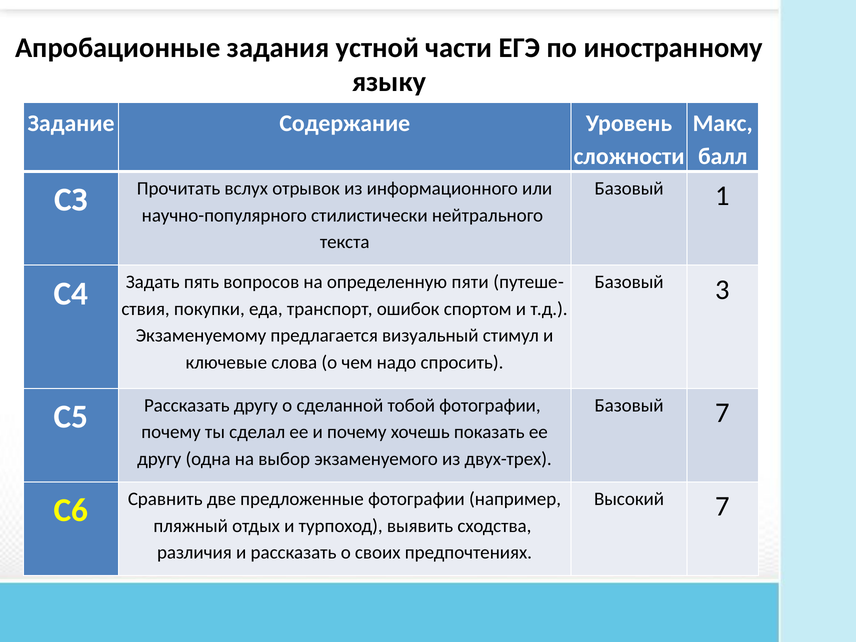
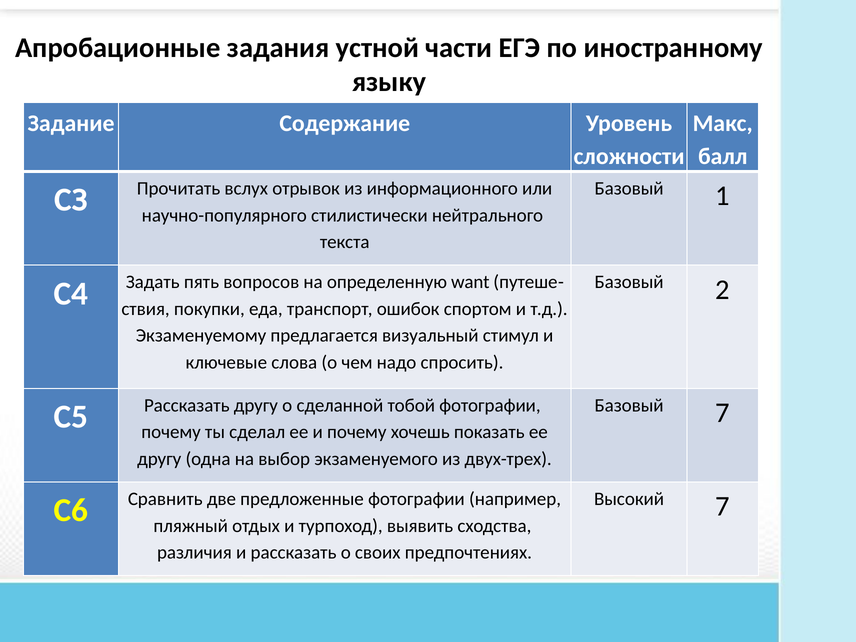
3: 3 -> 2
пяти: пяти -> want
